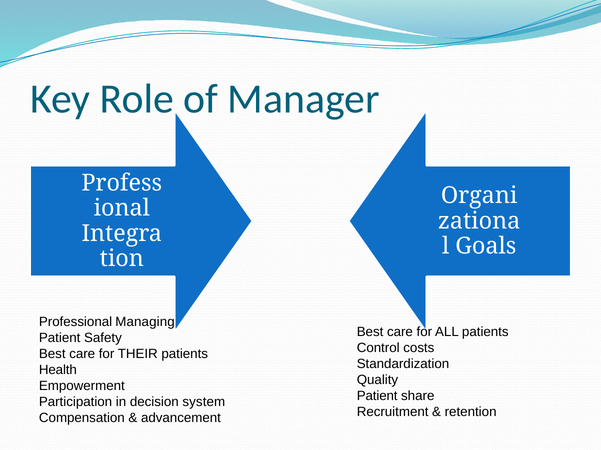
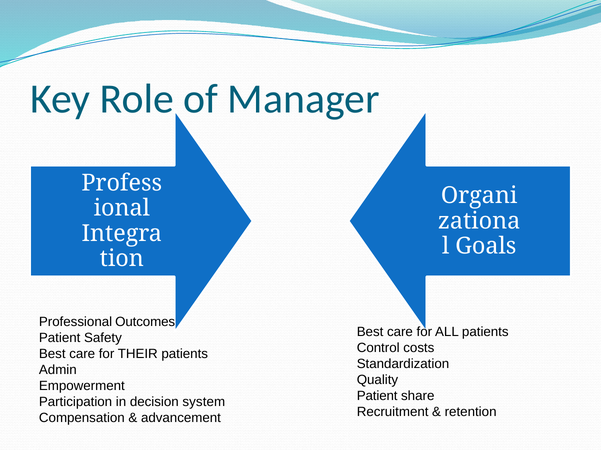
Managing: Managing -> Outcomes
Health: Health -> Admin
